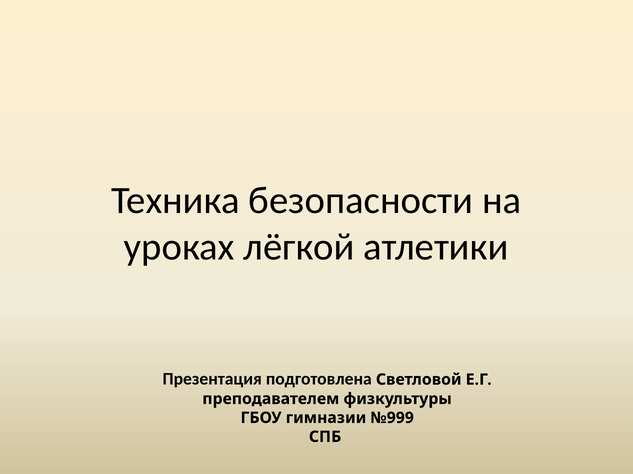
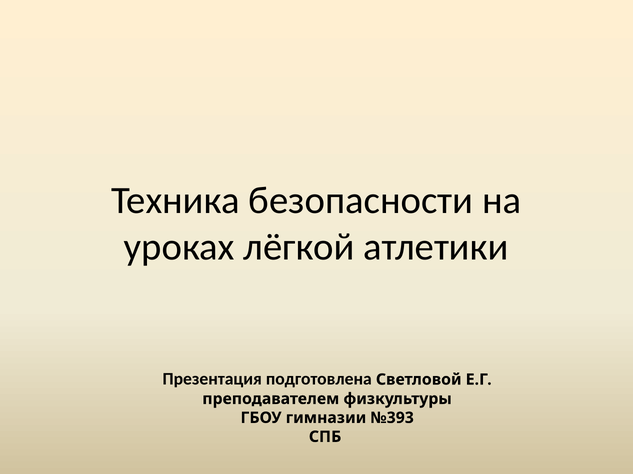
№999: №999 -> №393
